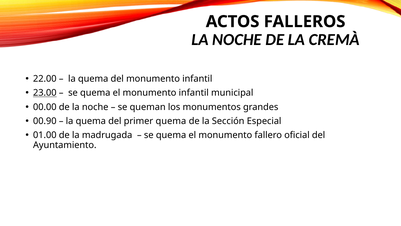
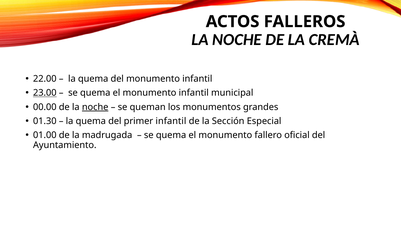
noche at (95, 107) underline: none -> present
00.90: 00.90 -> 01.30
primer quema: quema -> infantil
